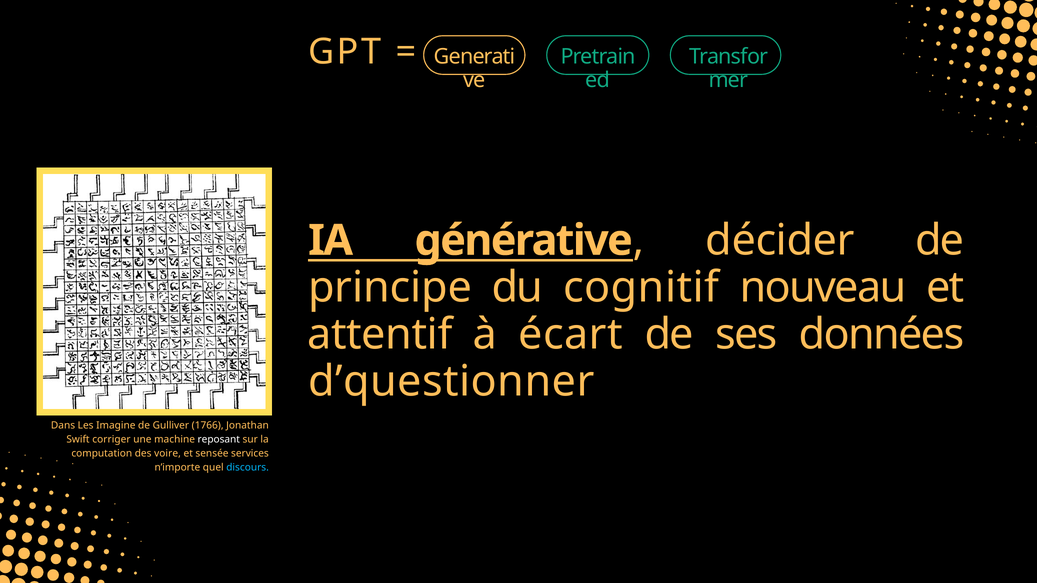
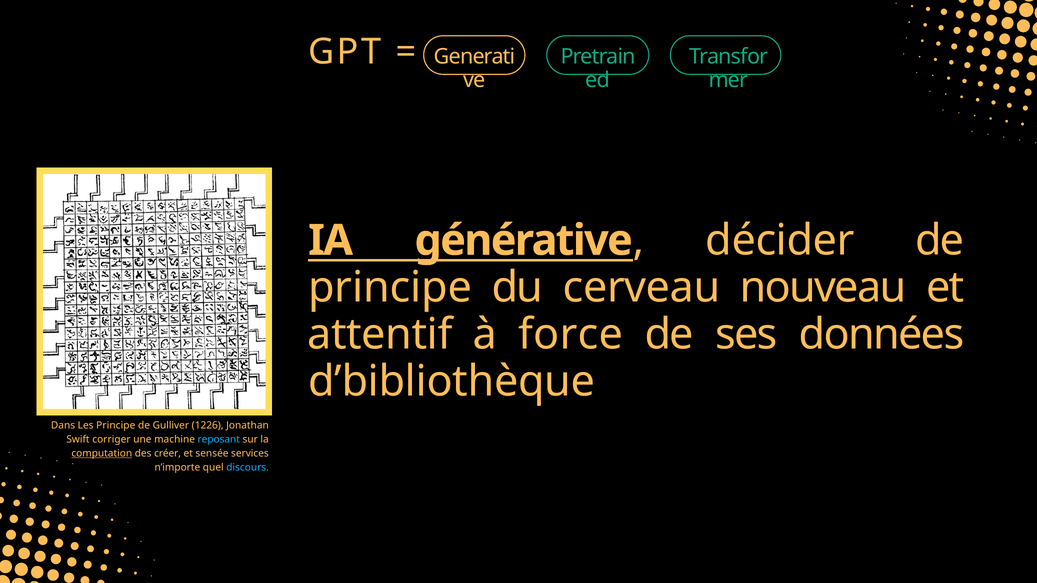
cognitif: cognitif -> cerveau
écart: écart -> force
d’questionner: d’questionner -> d’bibliothèque
Les Imagine: Imagine -> Principe
1766: 1766 -> 1226
reposant colour: white -> light blue
computation underline: none -> present
voire: voire -> créer
